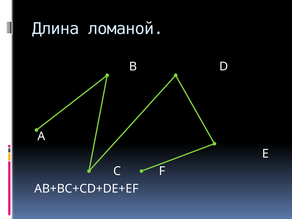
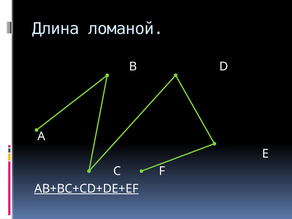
AB+BC+CD+DE+EF underline: none -> present
